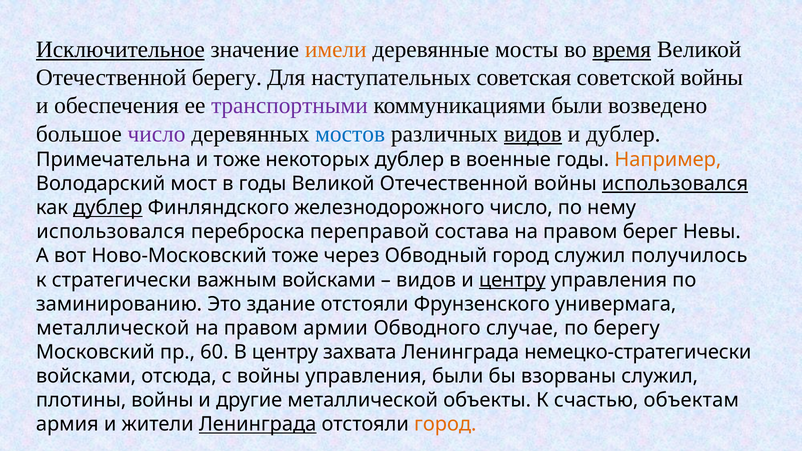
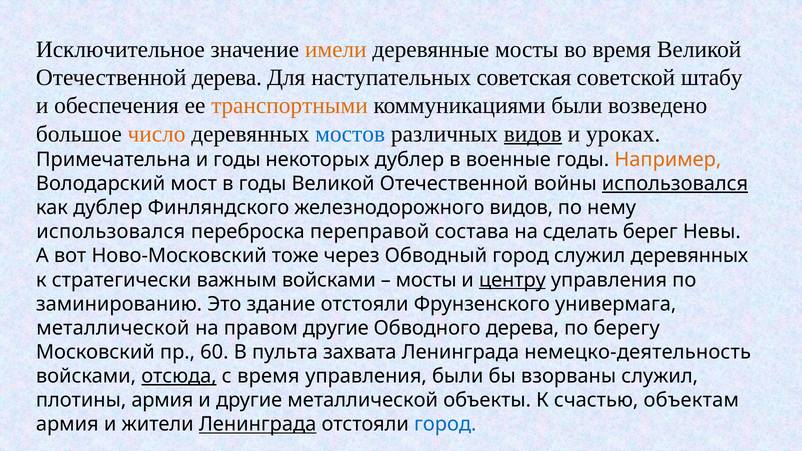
Исключительное underline: present -> none
время at (622, 50) underline: present -> none
Отечественной берегу: берегу -> дерева
советской войны: войны -> штабу
транспортными colour: purple -> orange
число at (157, 134) colour: purple -> orange
и дублер: дублер -> уроках
и тоже: тоже -> годы
дублер at (108, 208) underline: present -> none
железнодорожного число: число -> видов
состава на правом: правом -> сделать
служил получилось: получилось -> деревянных
видов at (426, 280): видов -> мосты
правом армии: армии -> другие
Обводного случае: случае -> дерева
В центру: центру -> пульта
немецко-стратегически: немецко-стратегически -> немецко-деятельность
отсюда underline: none -> present
с войны: войны -> время
плотины войны: войны -> армия
город at (445, 424) colour: orange -> blue
